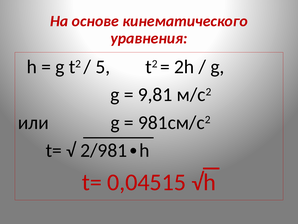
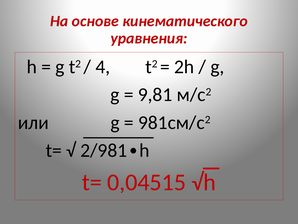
5: 5 -> 4
